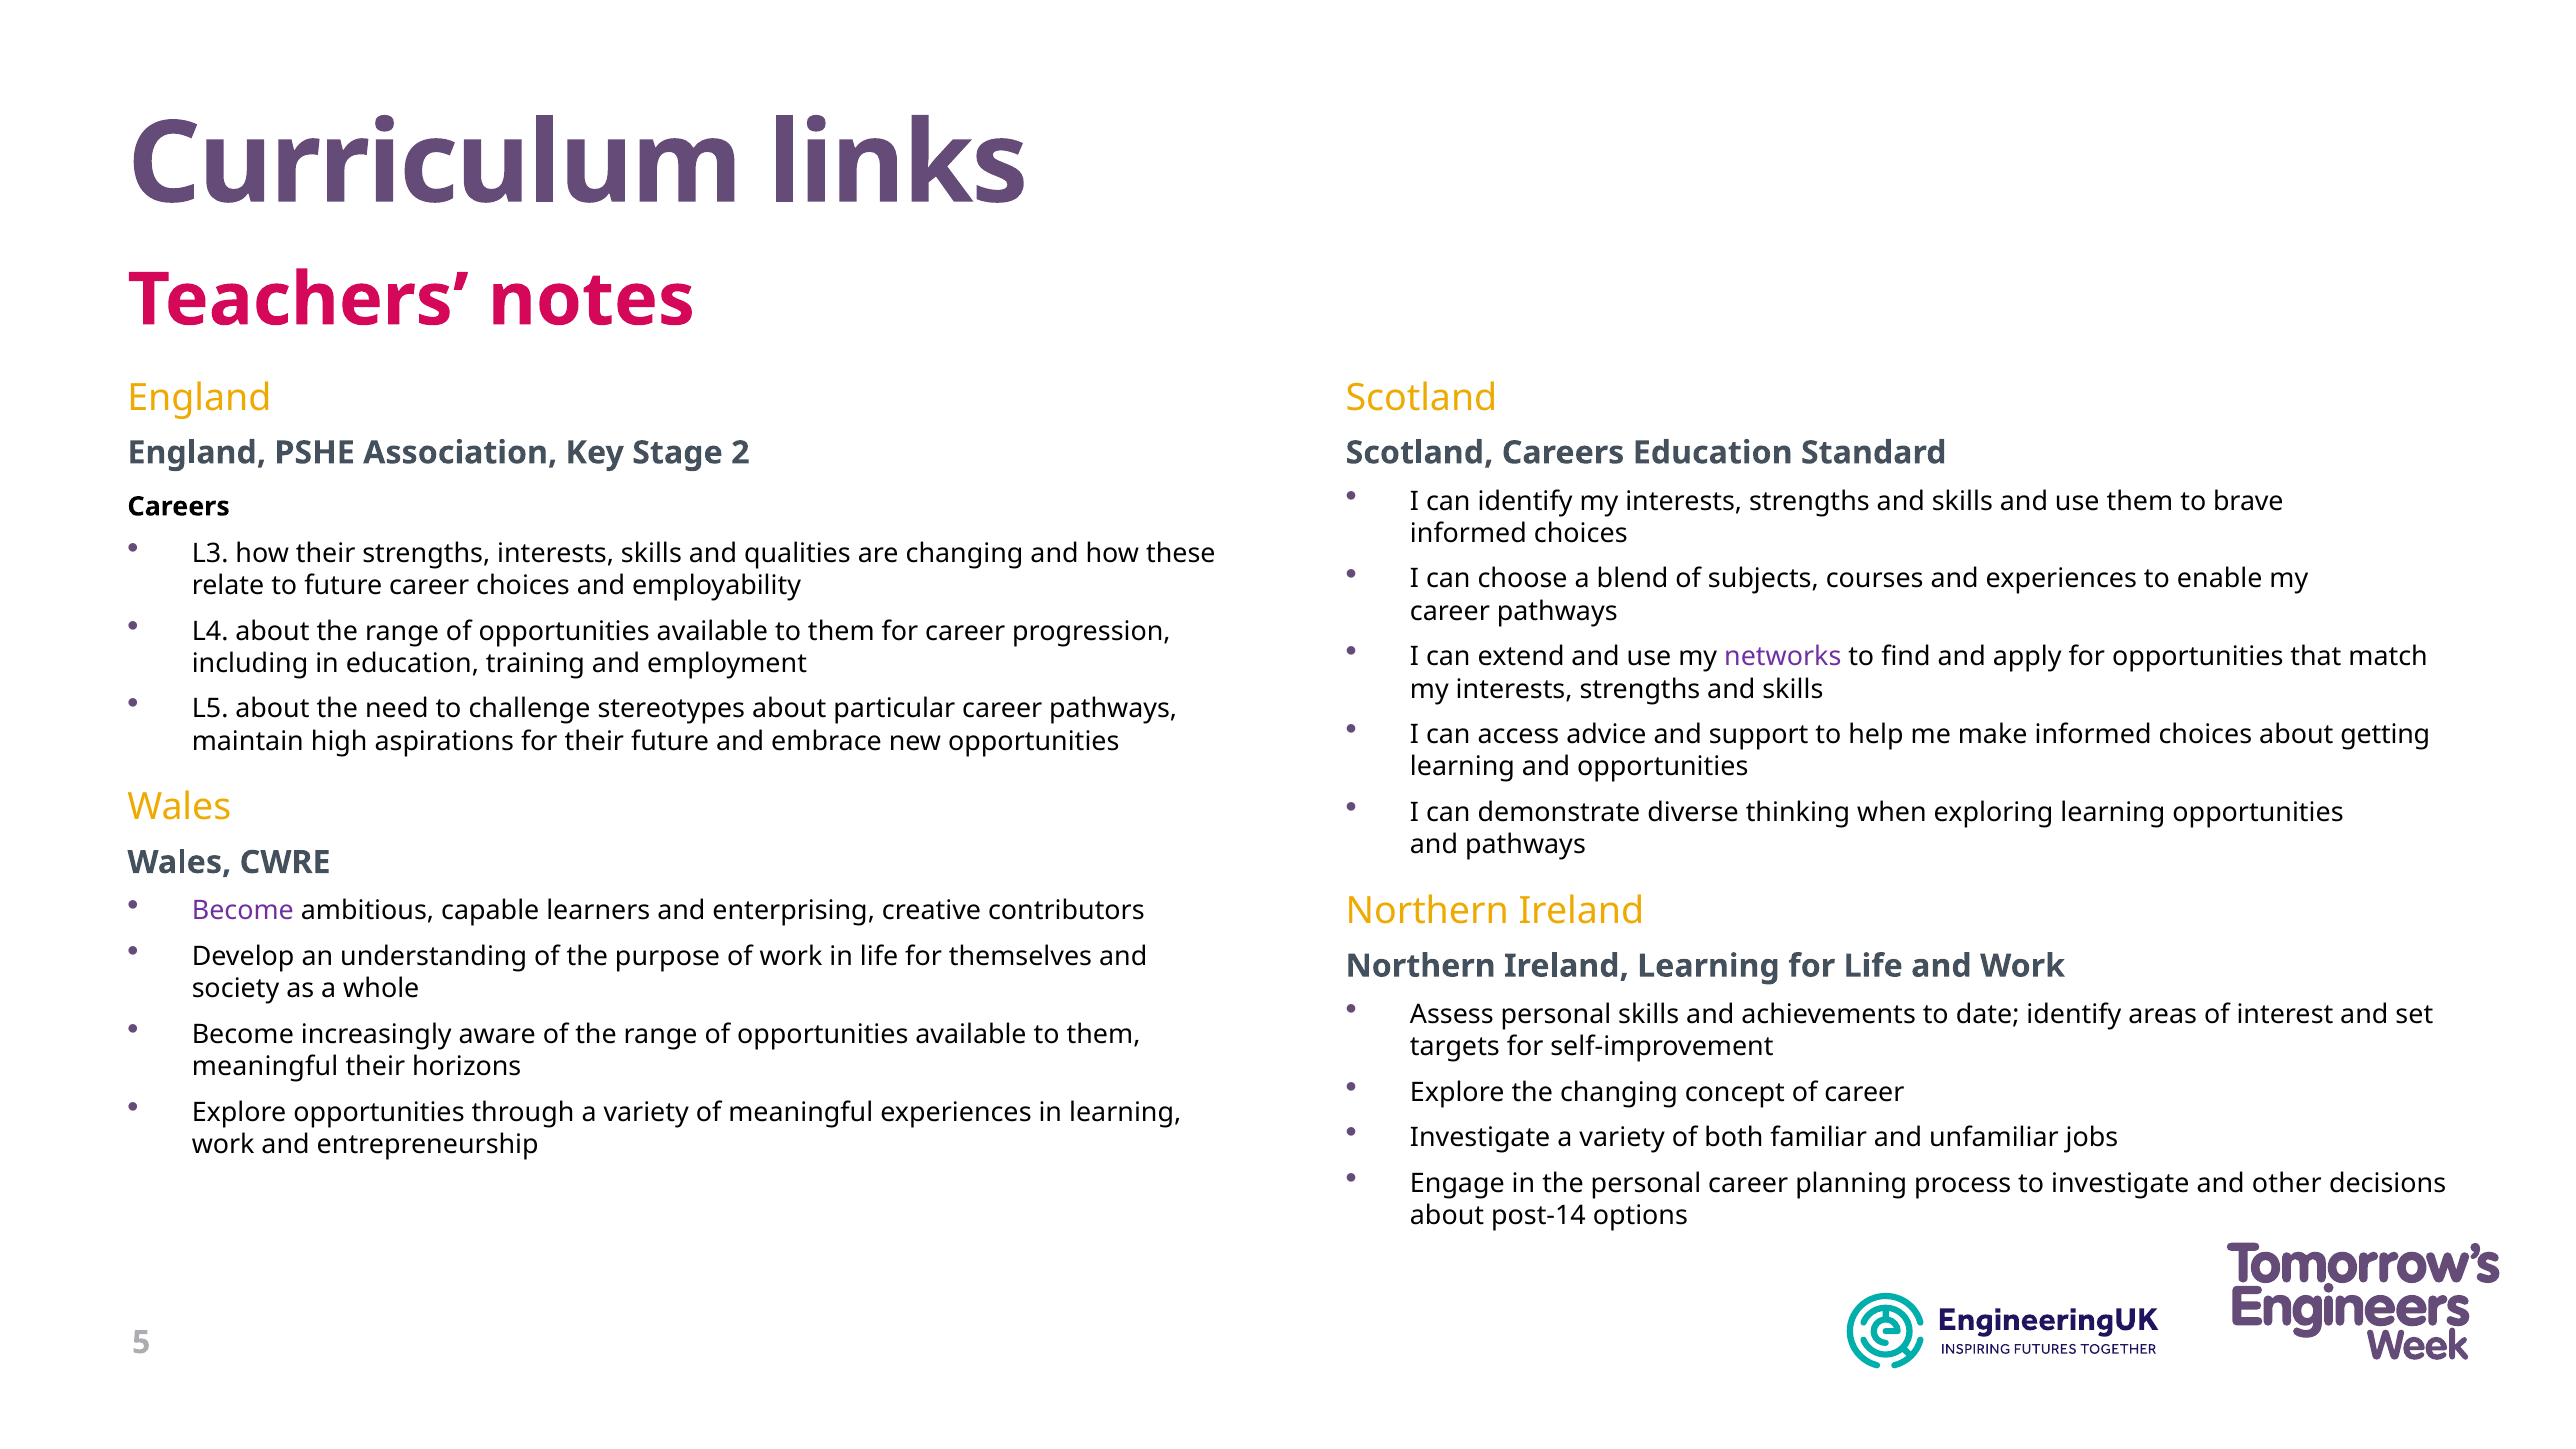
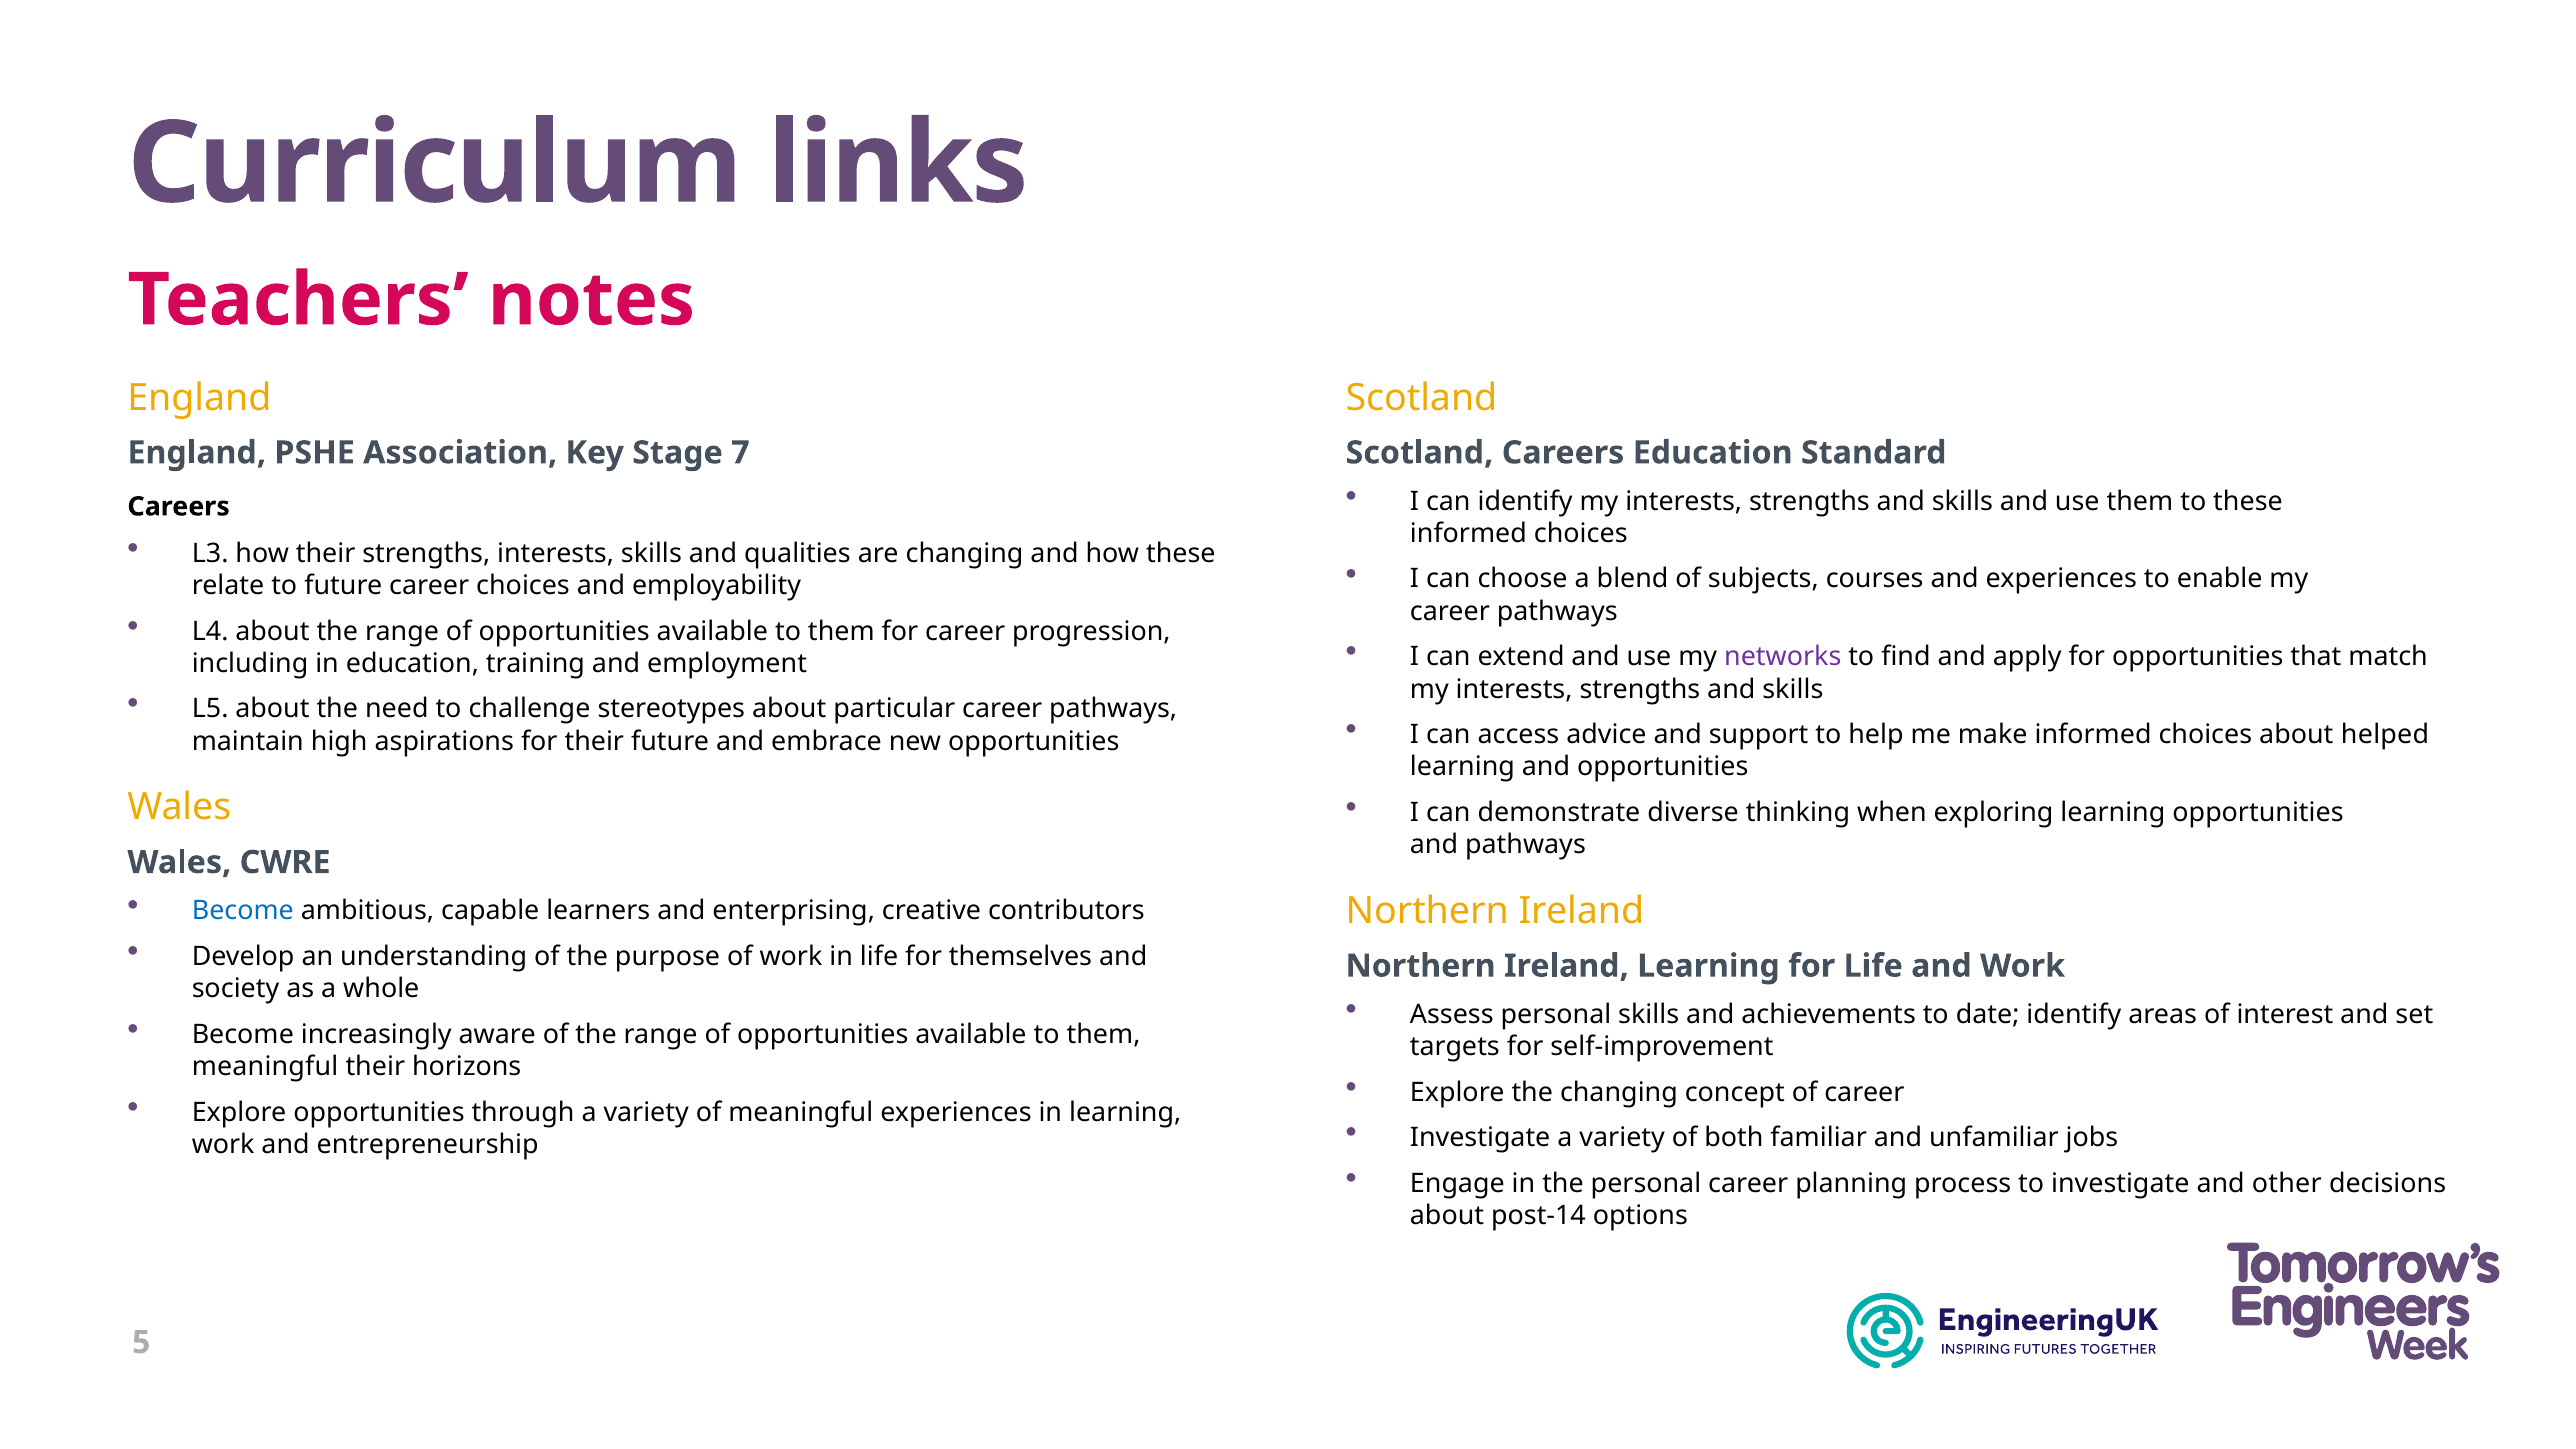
2: 2 -> 7
to brave: brave -> these
getting: getting -> helped
Become at (243, 911) colour: purple -> blue
